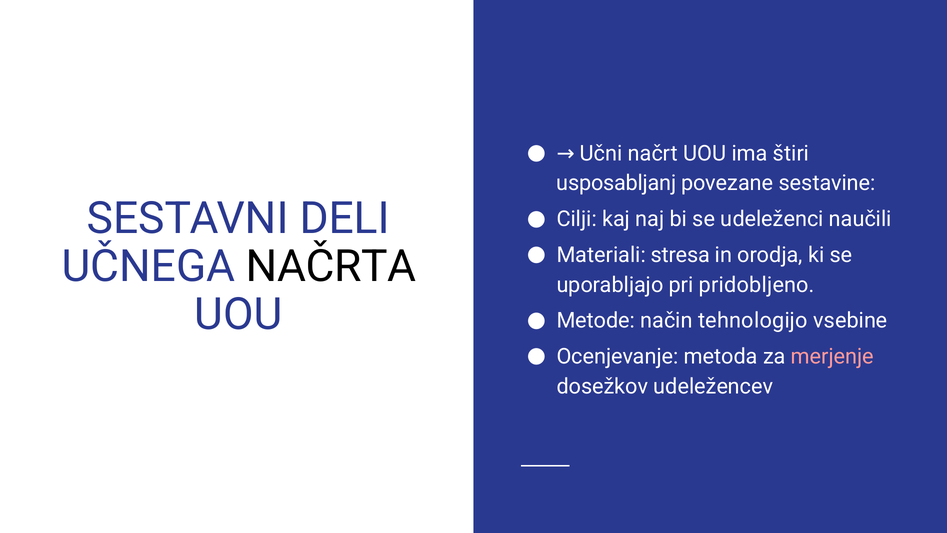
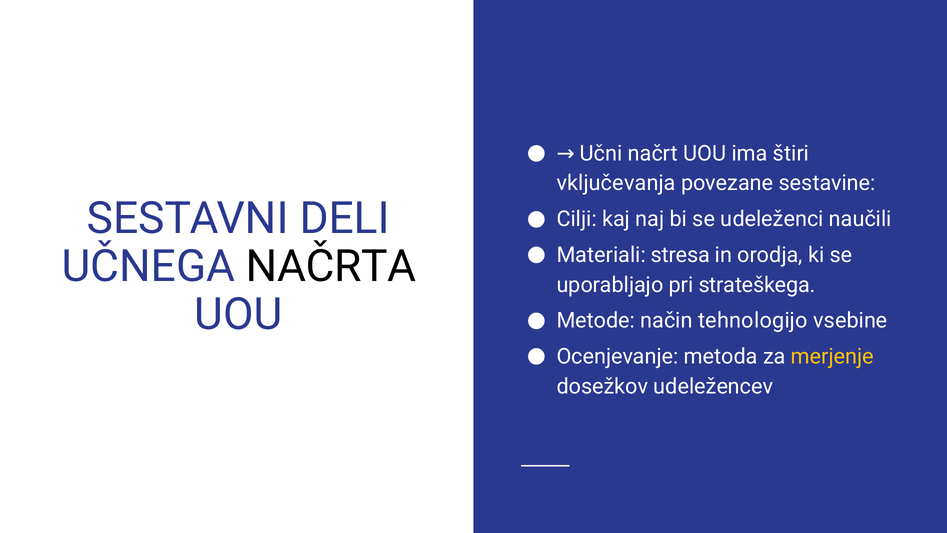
usposabljanj: usposabljanj -> vključevanja
pridobljeno: pridobljeno -> strateškega
merjenje colour: pink -> yellow
